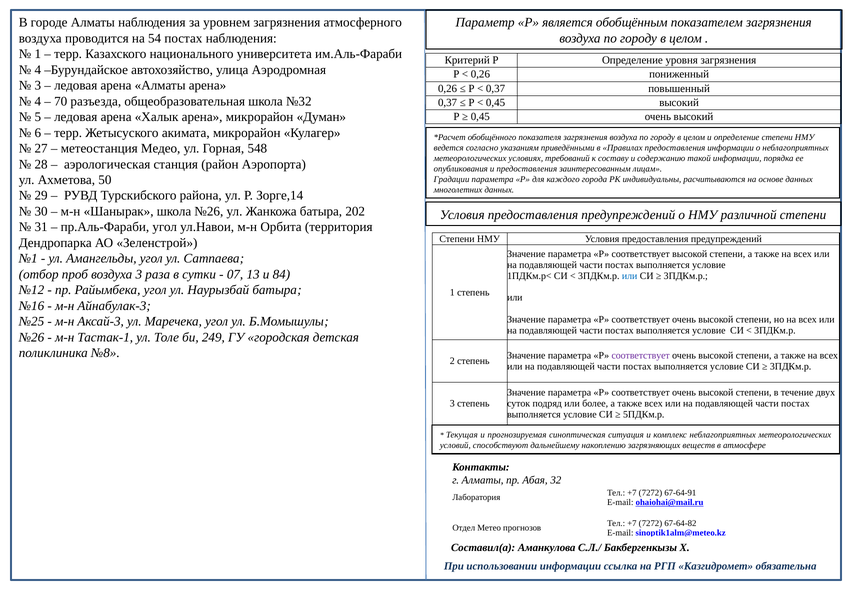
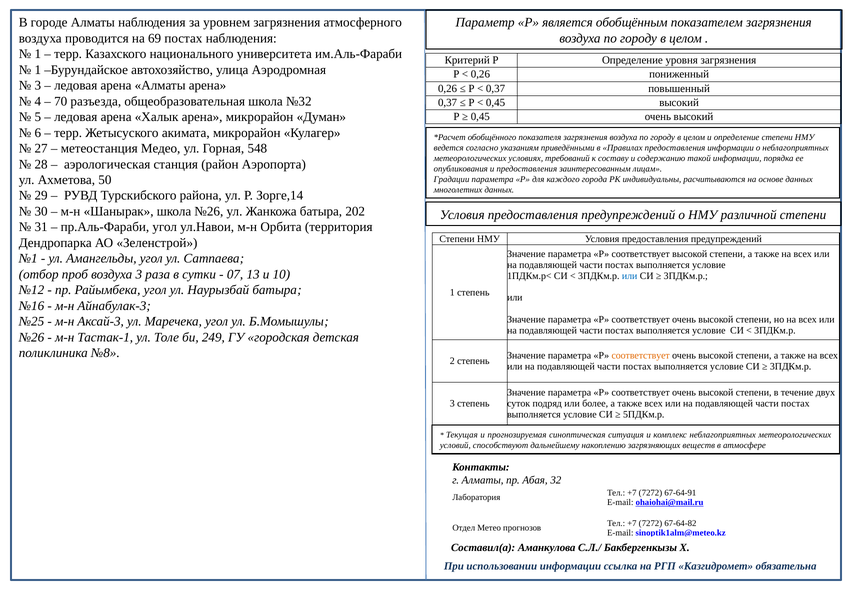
54: 54 -> 69
4 at (38, 70): 4 -> 1
84: 84 -> 10
соответствует at (641, 355) colour: purple -> orange
